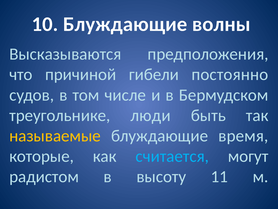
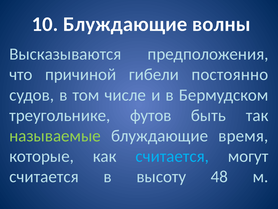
люди: люди -> футов
называемые colour: yellow -> light green
радистом at (44, 176): радистом -> считается
11: 11 -> 48
